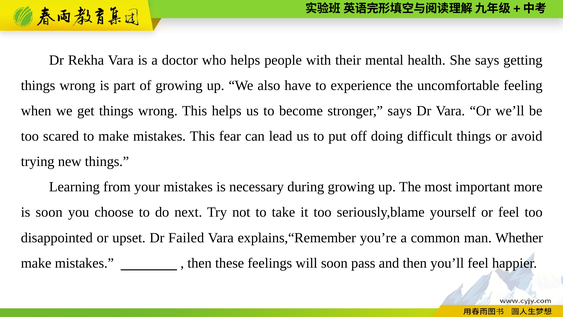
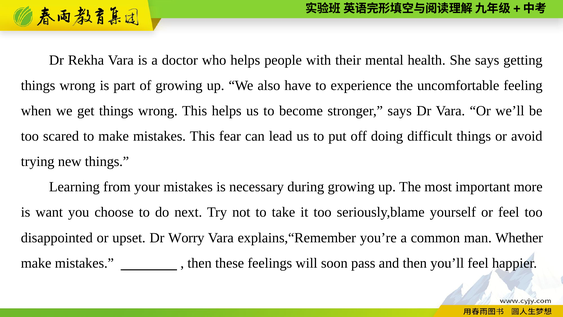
is soon: soon -> want
Failed: Failed -> Worry
